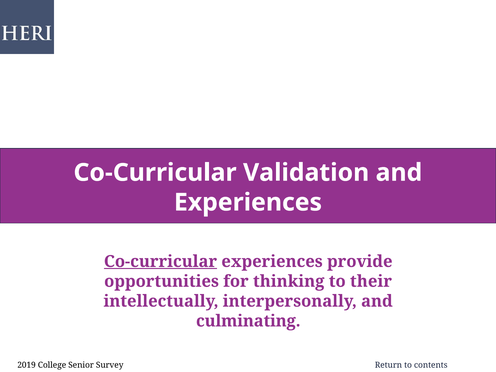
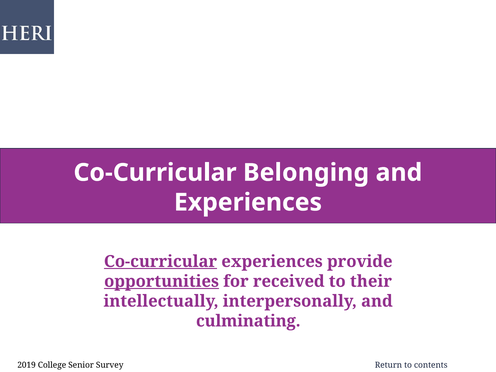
Validation: Validation -> Belonging
opportunities underline: none -> present
thinking: thinking -> received
